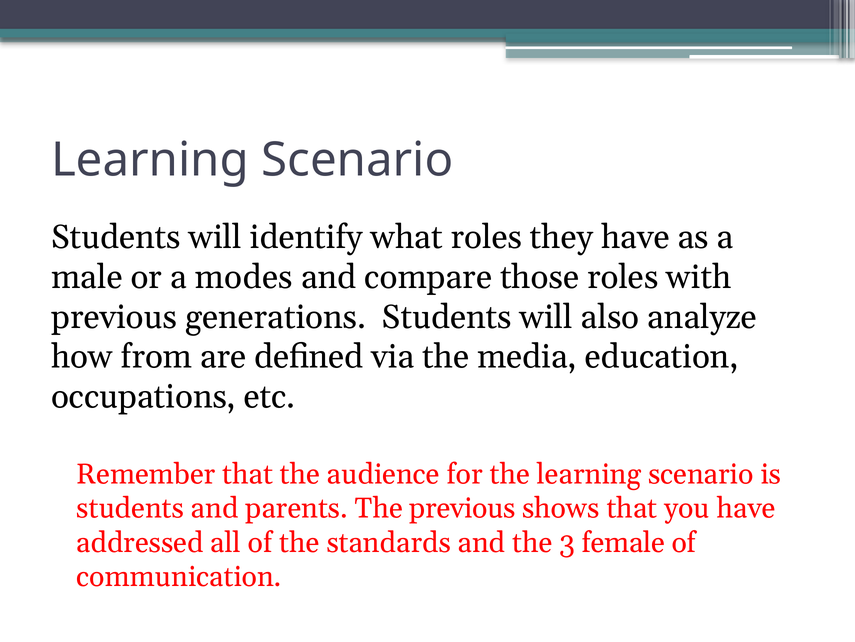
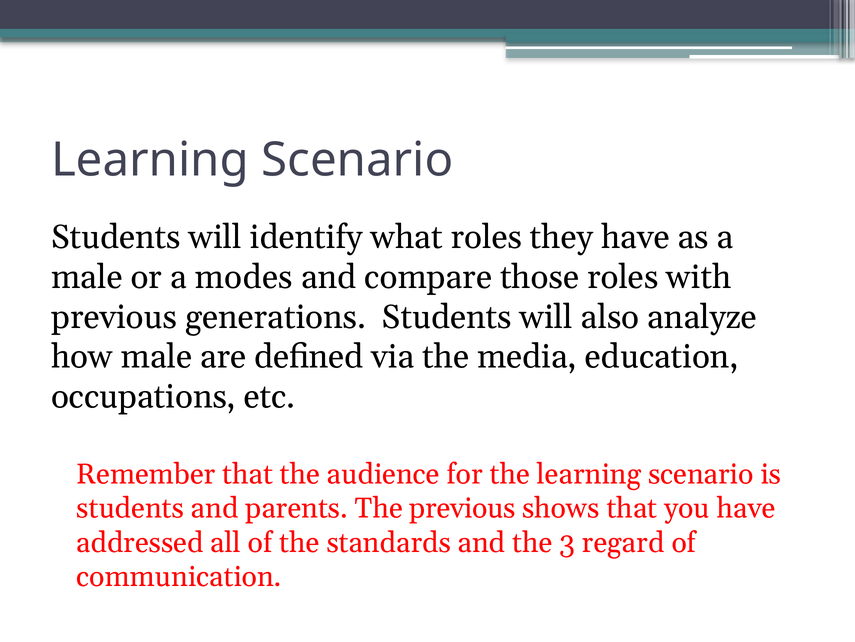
how from: from -> male
female: female -> regard
